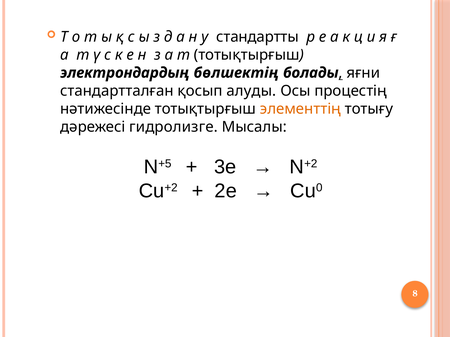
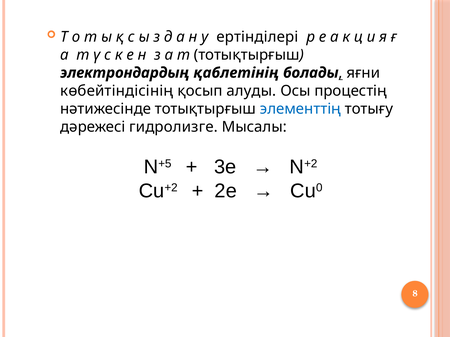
стандартты: стандартты -> ертінділері
бөлшектің: бөлшектің -> қаблетінің
стандартталған: стандартталған -> көбейтіндісінің
элементтiң colour: orange -> blue
